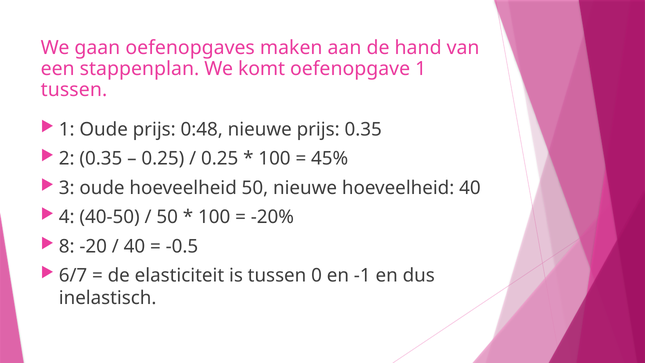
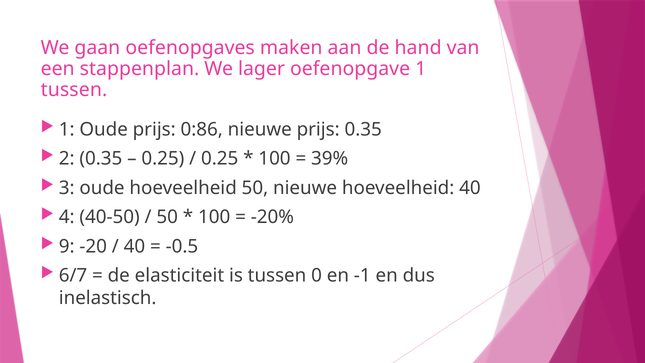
komt: komt -> lager
0:48: 0:48 -> 0:86
45%: 45% -> 39%
8: 8 -> 9
